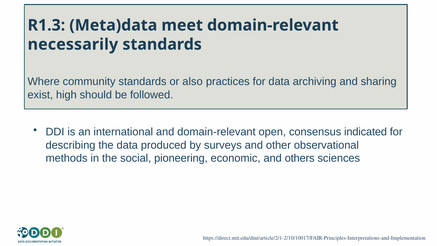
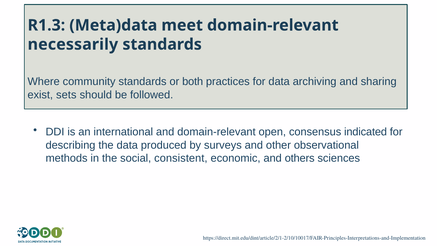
also: also -> both
high: high -> sets
pioneering: pioneering -> consistent
